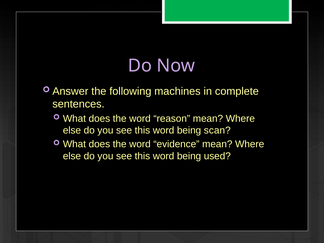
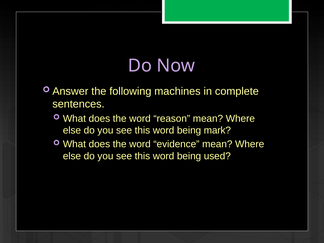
scan: scan -> mark
